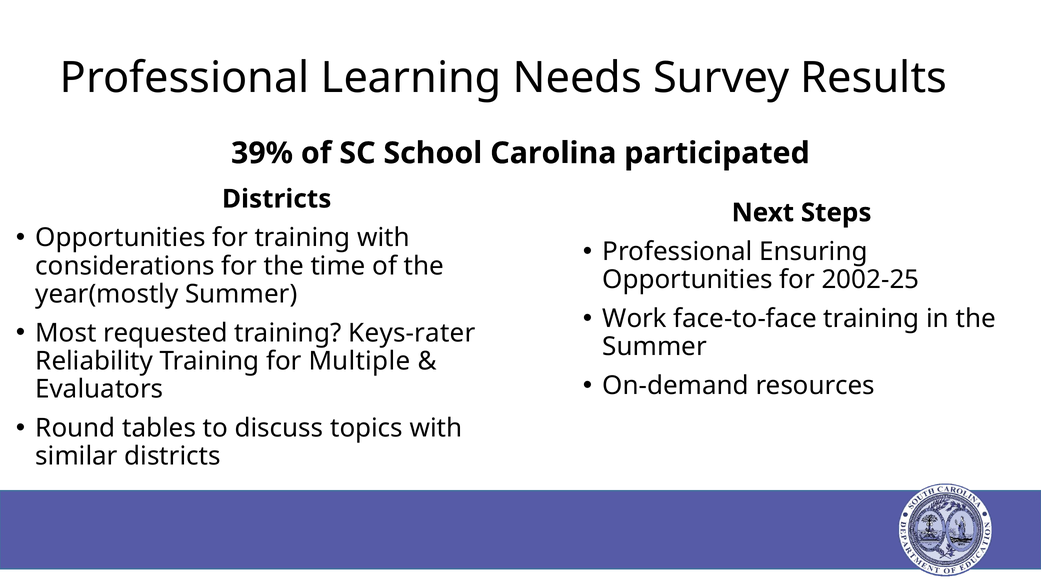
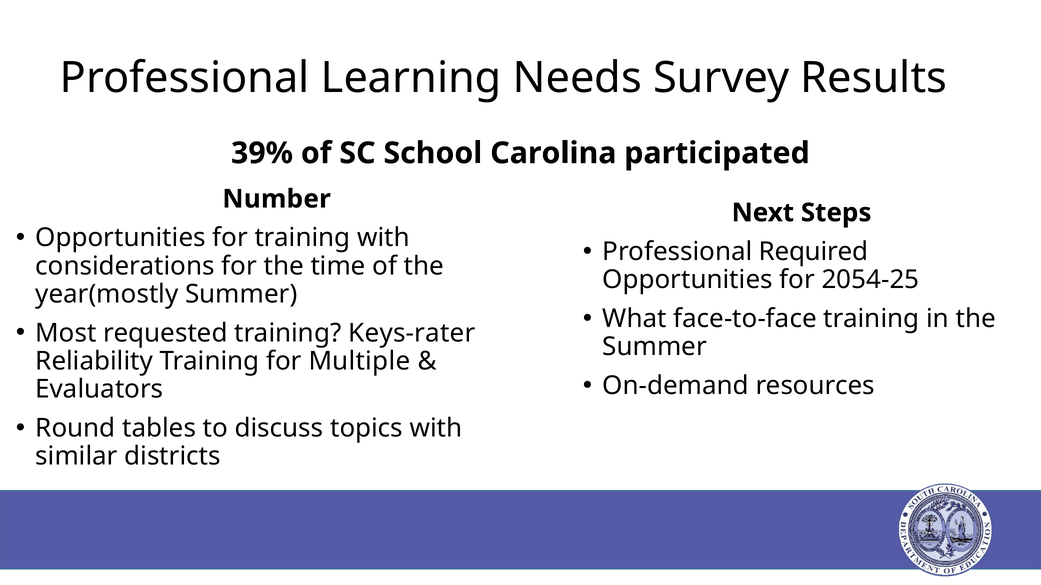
Districts at (277, 199): Districts -> Number
Ensuring: Ensuring -> Required
2002-25: 2002-25 -> 2054-25
Work: Work -> What
